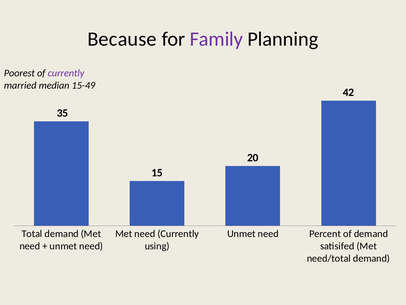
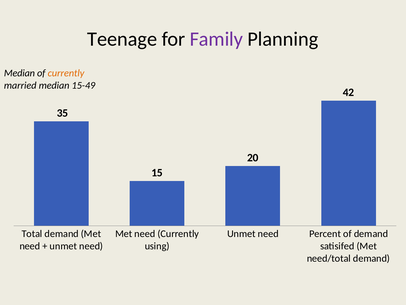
Because: Because -> Teenage
Poorest at (19, 73): Poorest -> Median
currently at (66, 73) colour: purple -> orange
